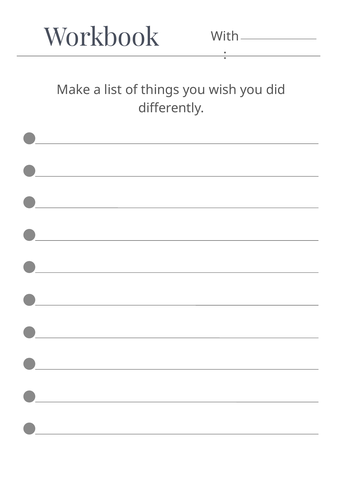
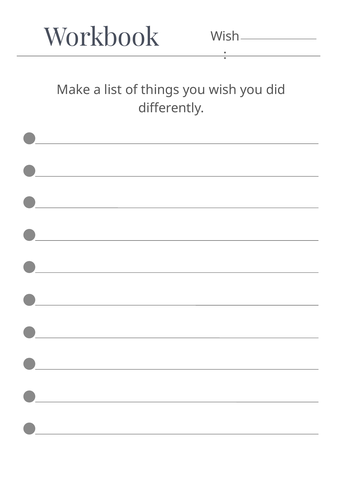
With at (225, 36): With -> Wish
